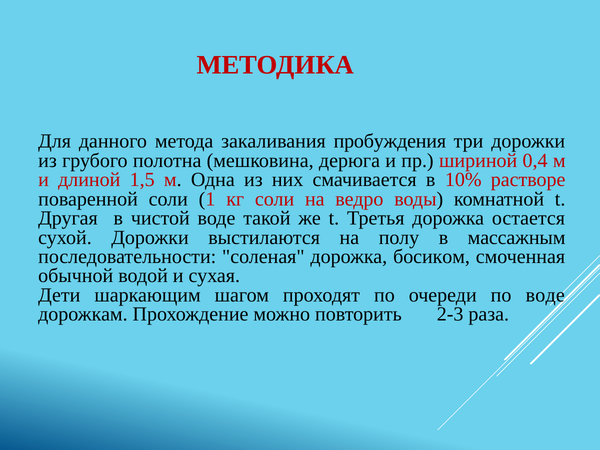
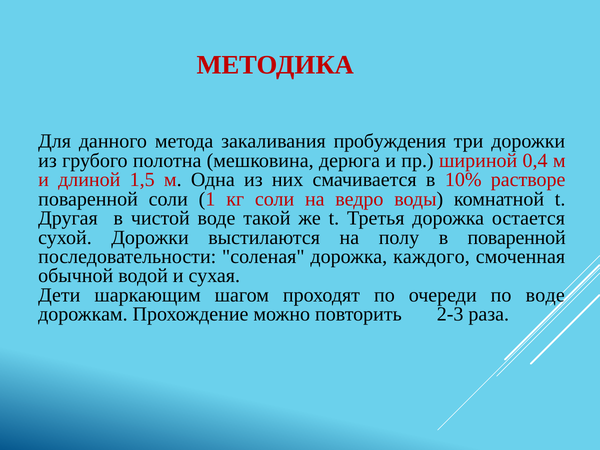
в массажным: массажным -> поваренной
босиком: босиком -> каждого
